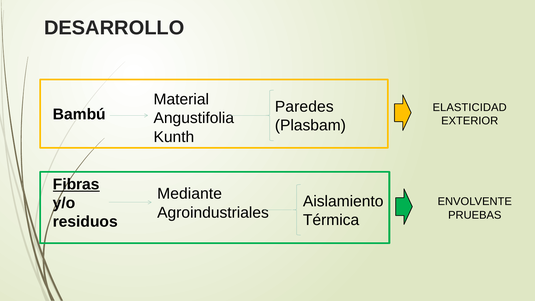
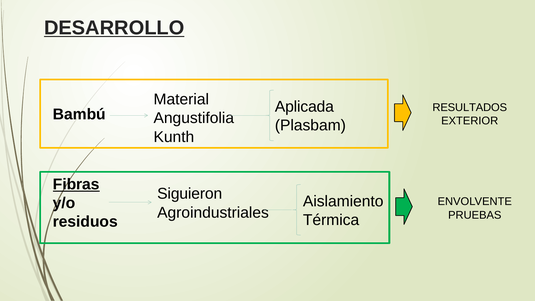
DESARROLLO underline: none -> present
Paredes: Paredes -> Aplicada
ELASTICIDAD: ELASTICIDAD -> RESULTADOS
Mediante: Mediante -> Siguieron
